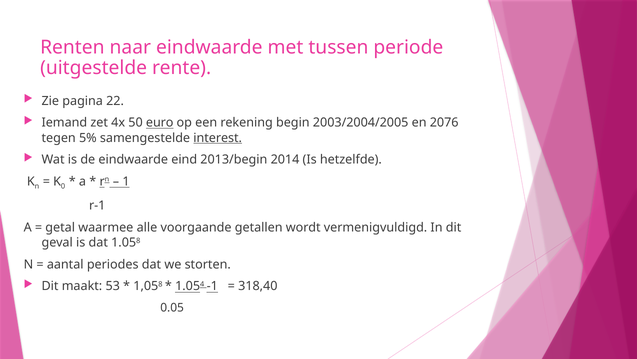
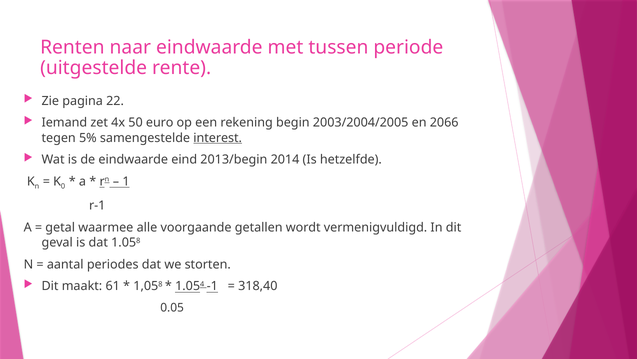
euro underline: present -> none
2076: 2076 -> 2066
53: 53 -> 61
